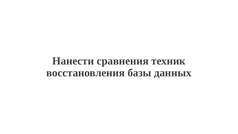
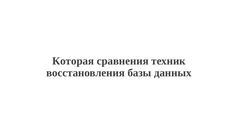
Нанести: Нанести -> Которая
